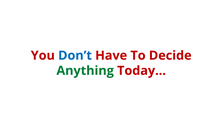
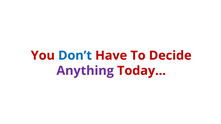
Anything colour: green -> purple
